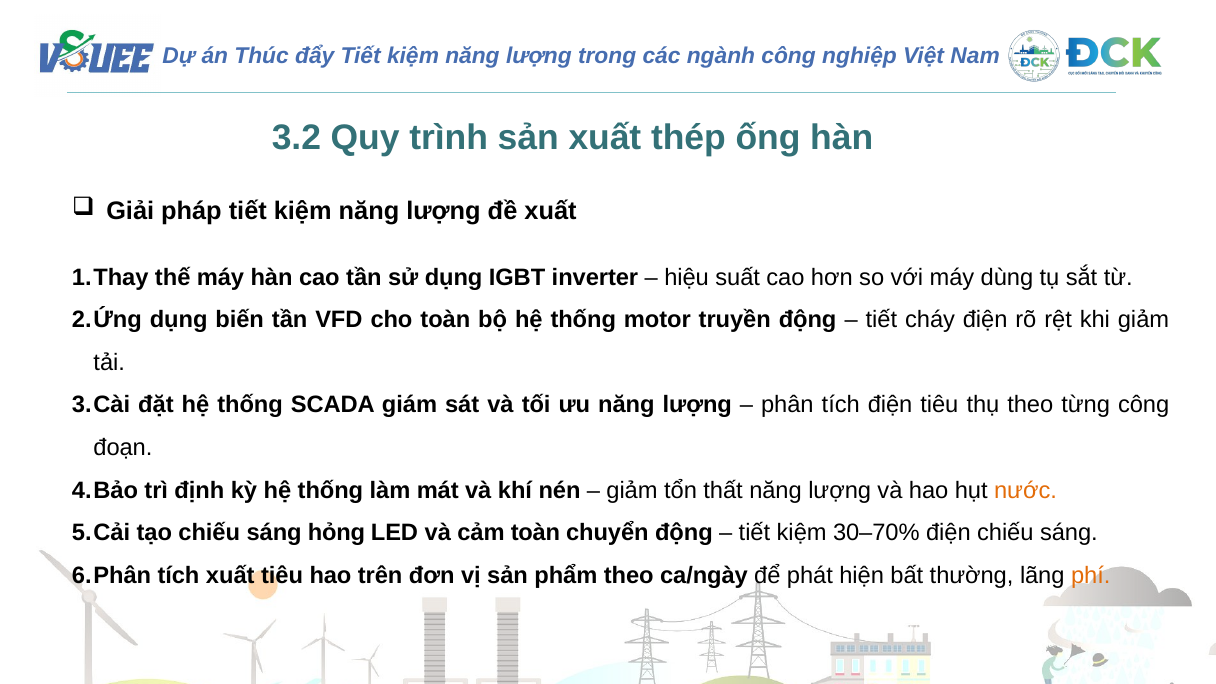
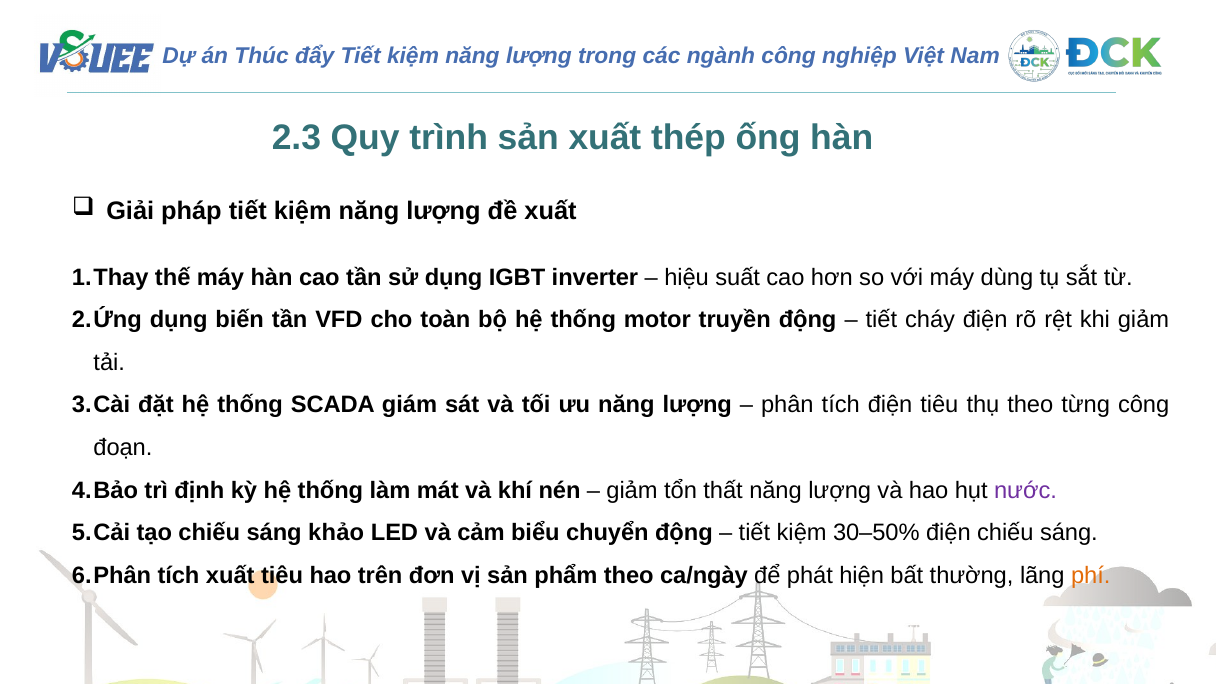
3.2: 3.2 -> 2.3
nước colour: orange -> purple
hỏng: hỏng -> khảo
cảm toàn: toàn -> biểu
30–70%: 30–70% -> 30–50%
